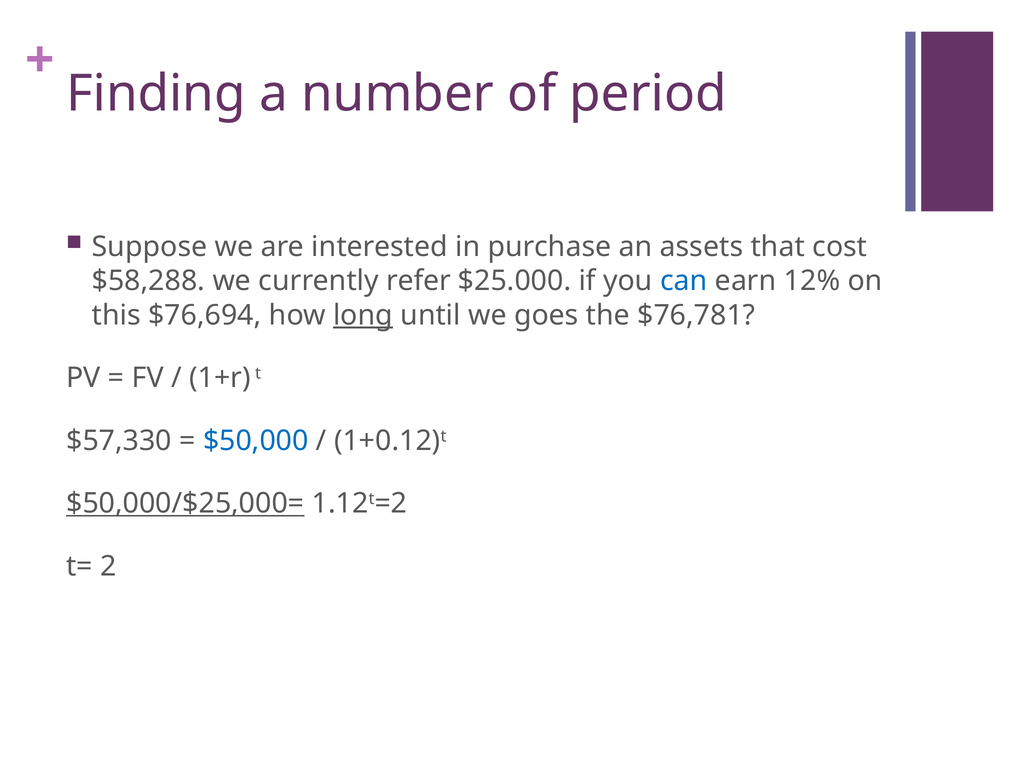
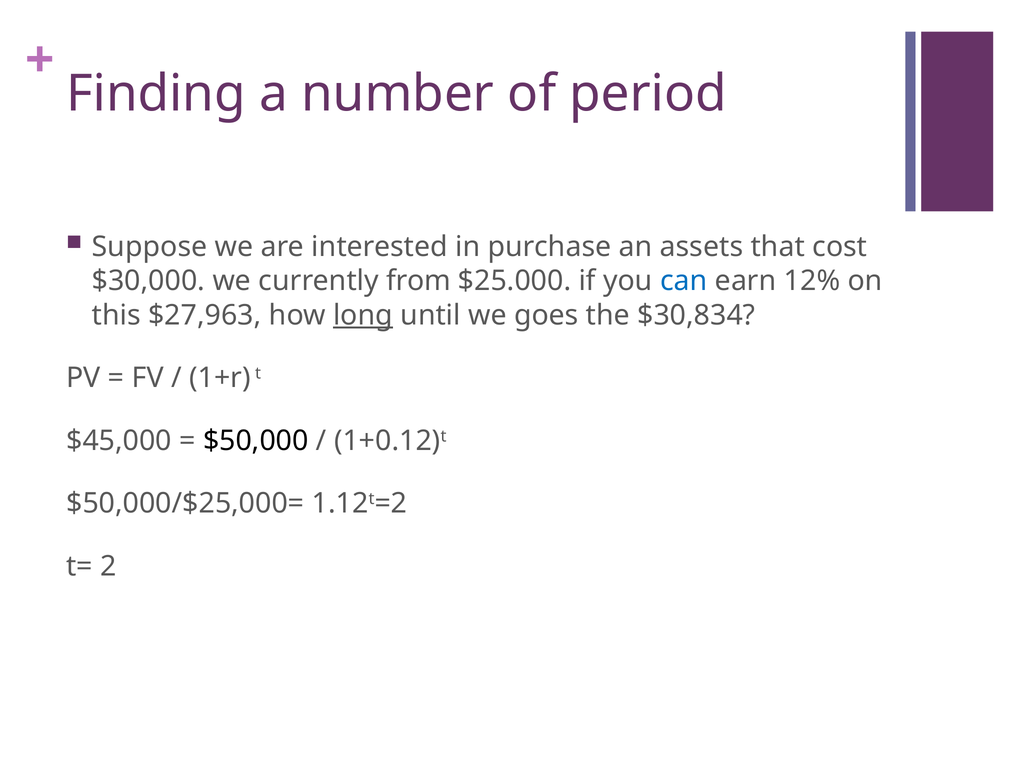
$58,288: $58,288 -> $30,000
refer: refer -> from
$76,694: $76,694 -> $27,963
$76,781: $76,781 -> $30,834
$57,330: $57,330 -> $45,000
$50,000 colour: blue -> black
$50,000/$25,000= underline: present -> none
